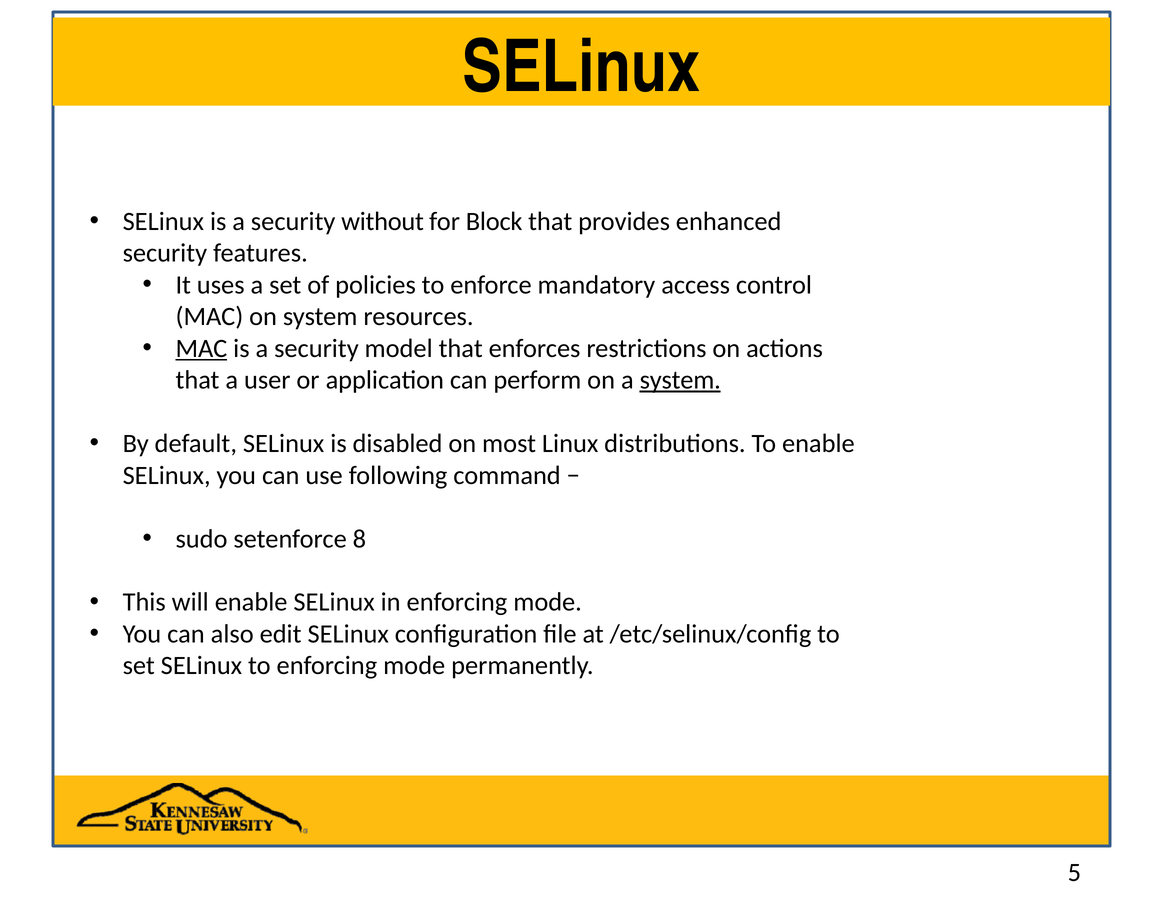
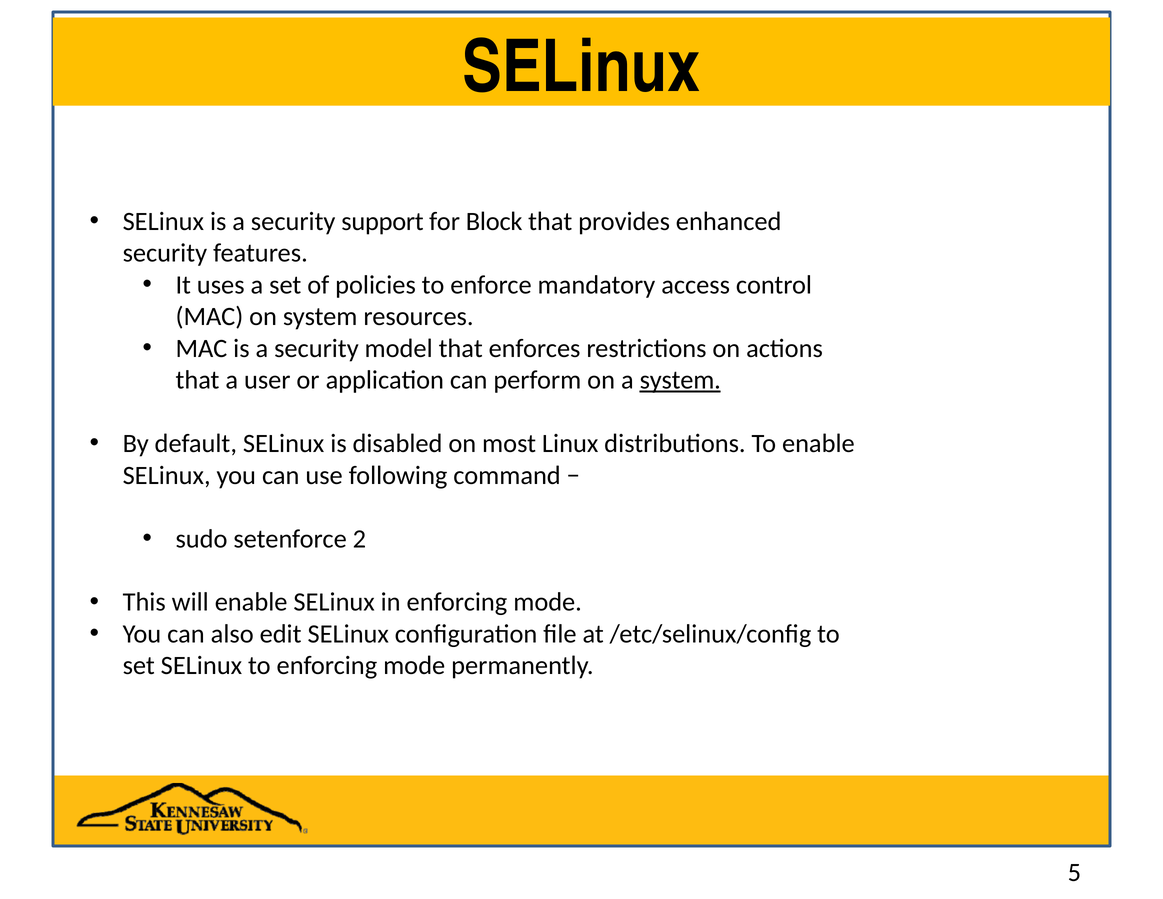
without: without -> support
MAC at (201, 348) underline: present -> none
8: 8 -> 2
